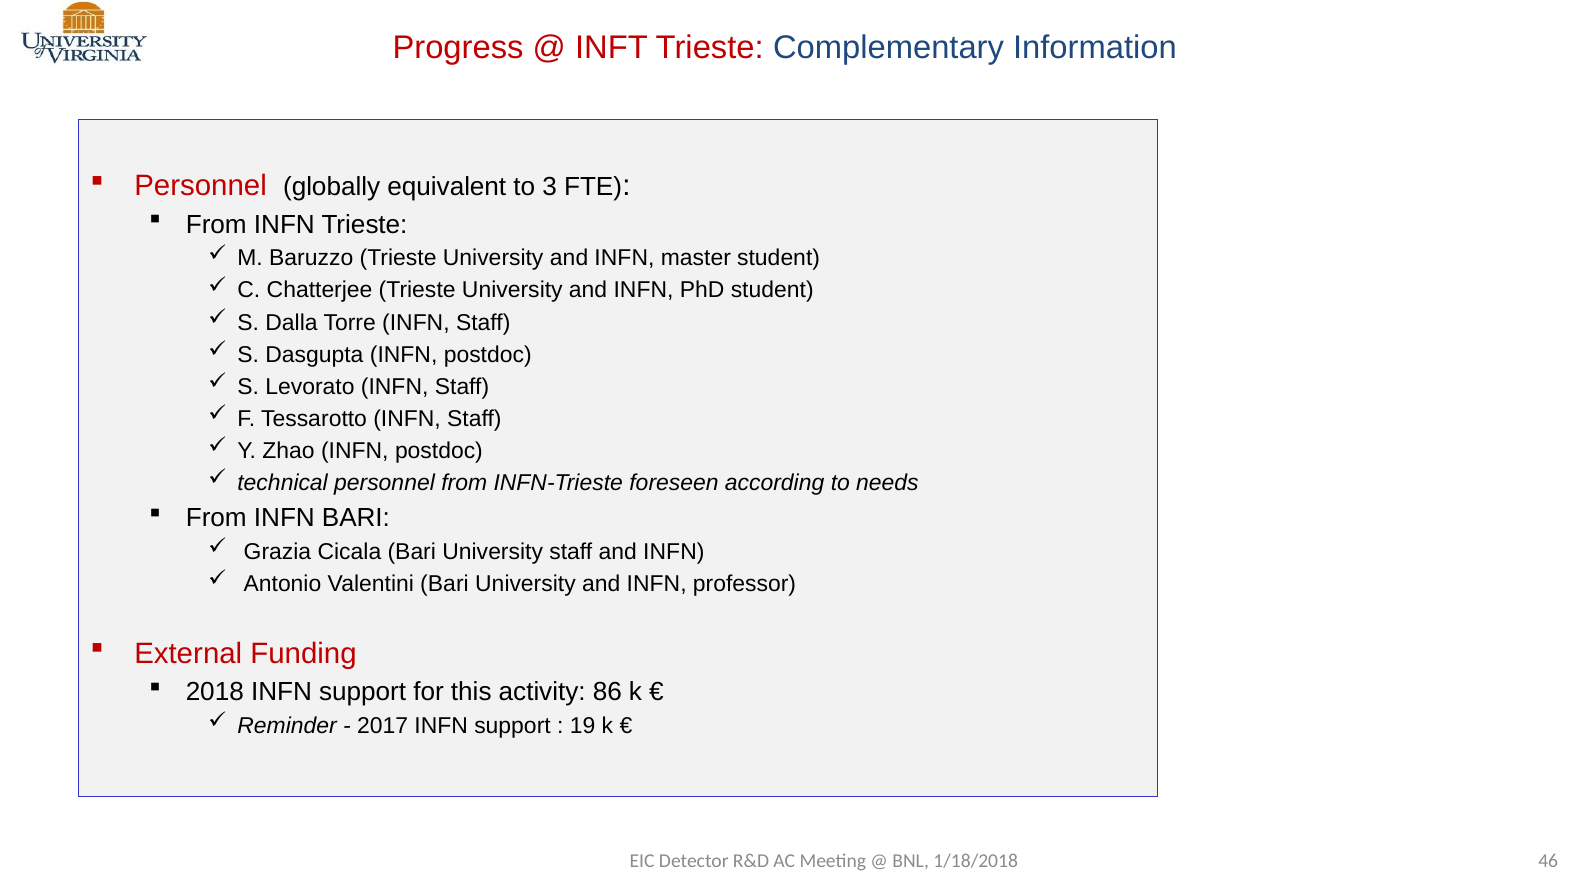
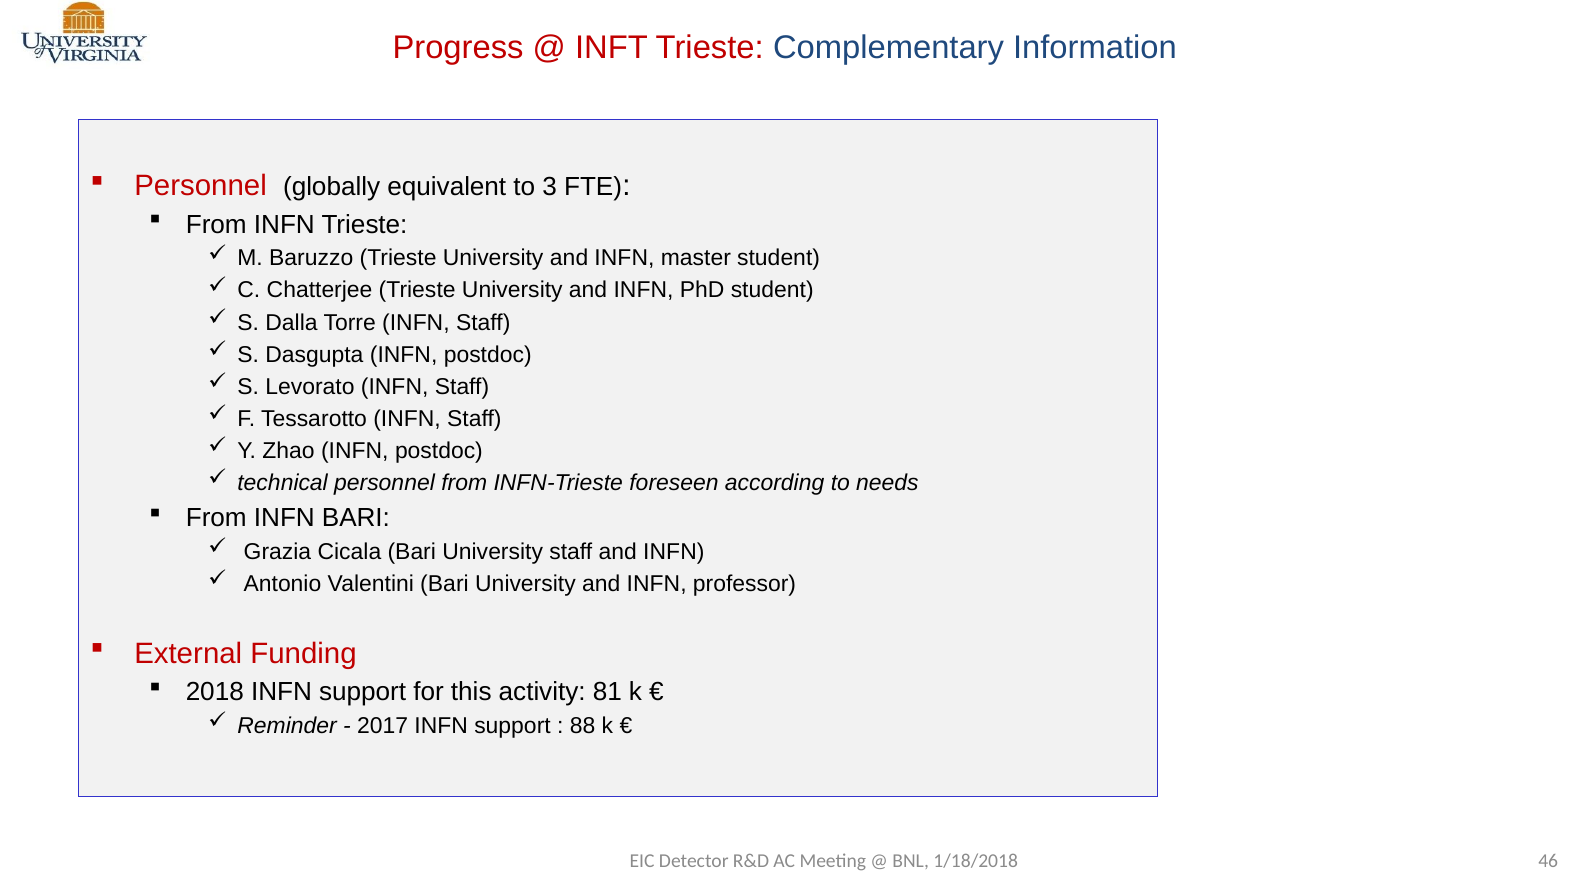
86: 86 -> 81
19: 19 -> 88
